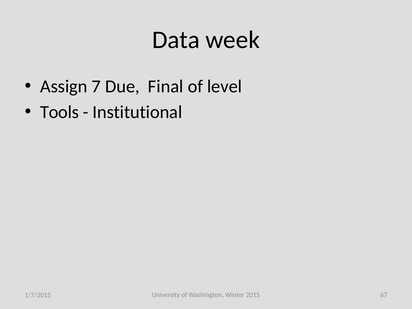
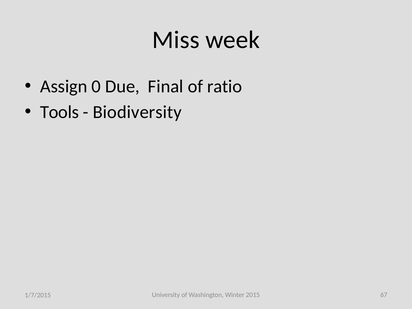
Data: Data -> Miss
7: 7 -> 0
level: level -> ratio
Institutional: Institutional -> Biodiversity
